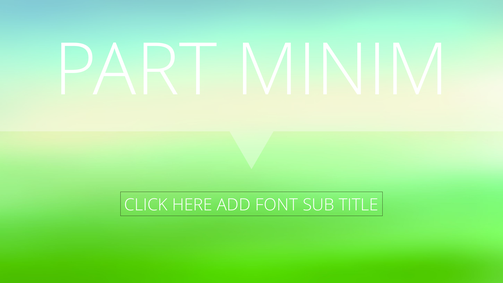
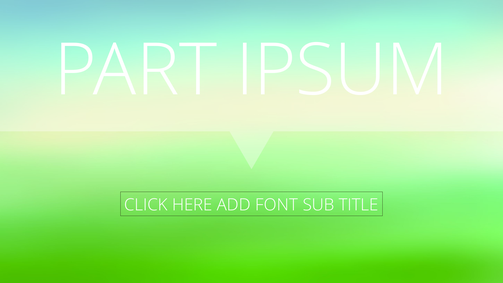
MINIM: MINIM -> IPSUM
